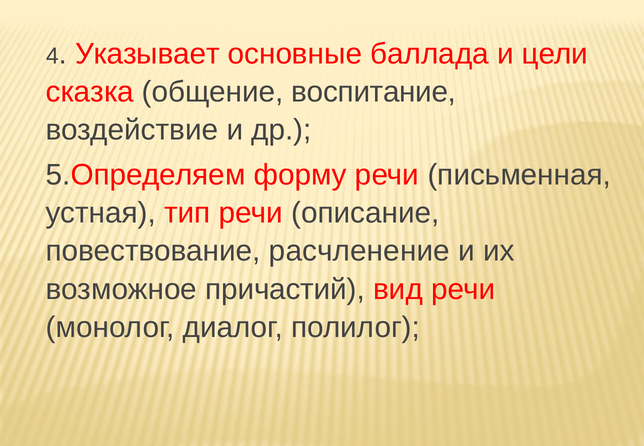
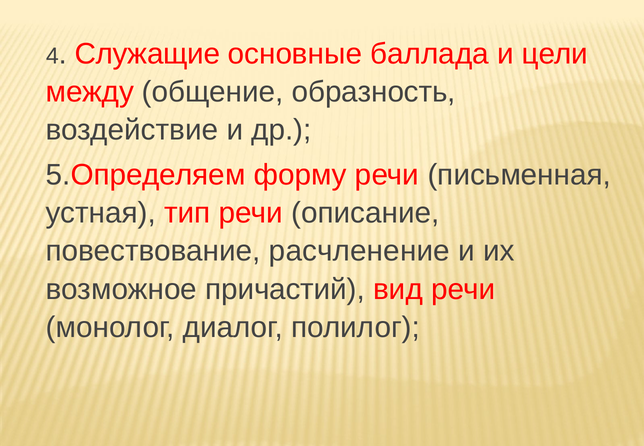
Указывает: Указывает -> Служащие
сказка: сказка -> между
воспитание: воспитание -> образность
